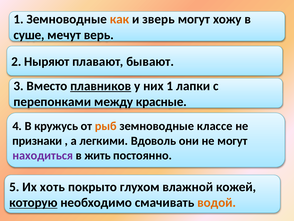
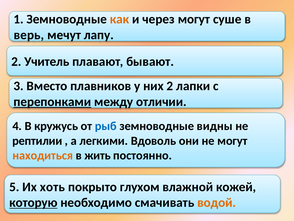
зверь: зверь -> через
хожу: хожу -> суше
суше: суше -> верь
верь: верь -> лапу
Ныряют: Ныряют -> Учитель
плавников underline: present -> none
них 1: 1 -> 2
перепонками underline: none -> present
красные: красные -> отличии
рыб colour: orange -> blue
классе: классе -> видны
признаки: признаки -> рептилии
находиться colour: purple -> orange
